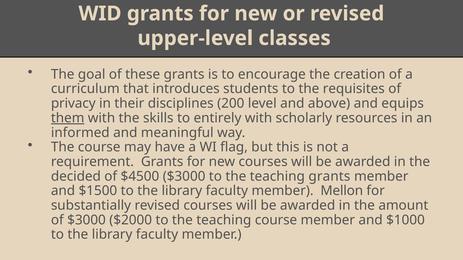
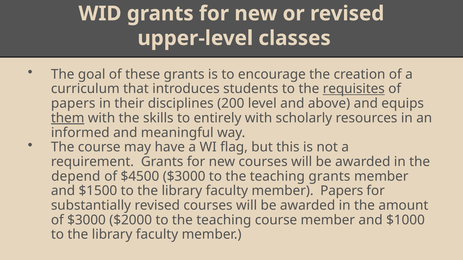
requisites underline: none -> present
privacy at (73, 104): privacy -> papers
decided: decided -> depend
member Mellon: Mellon -> Papers
